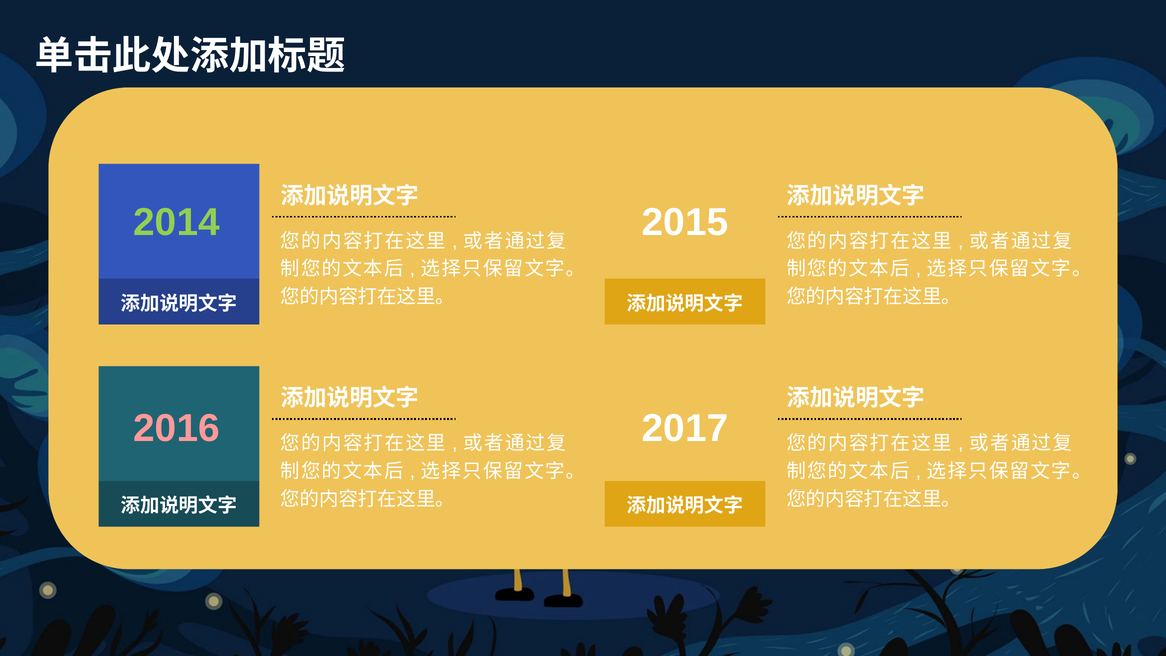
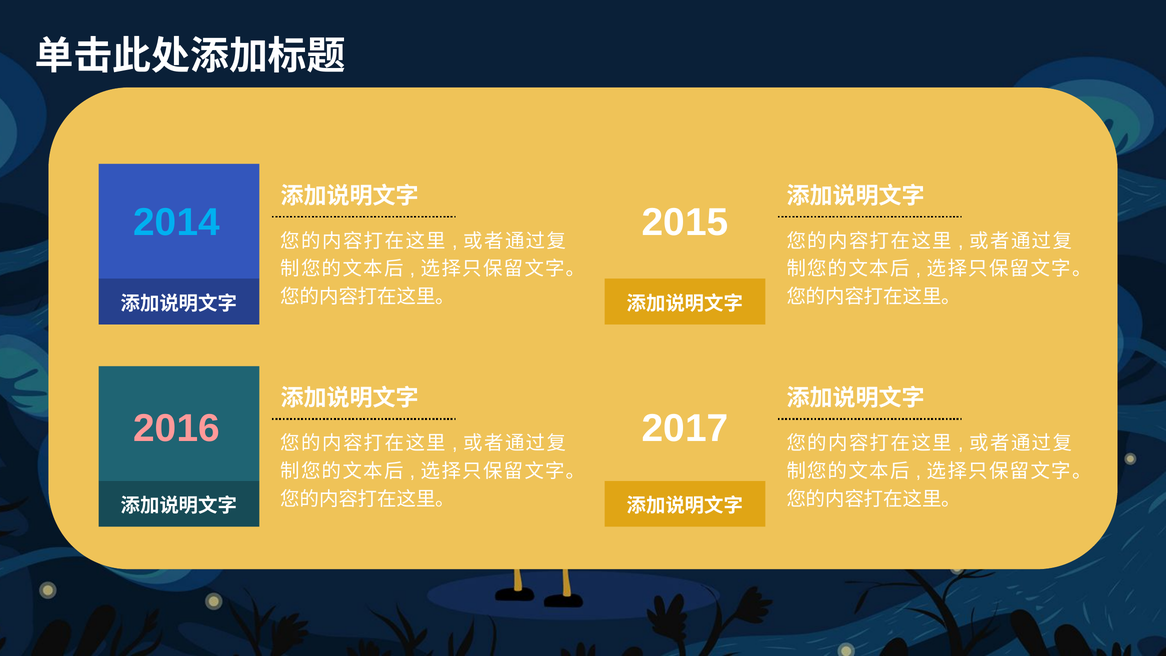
2014 colour: light green -> light blue
